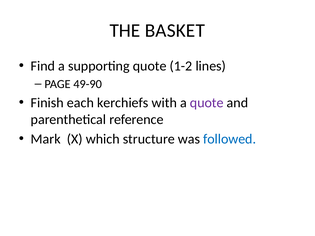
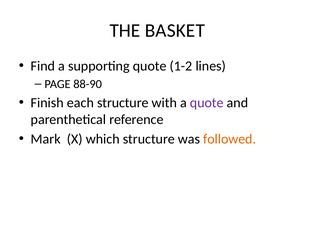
49-90: 49-90 -> 88-90
each kerchiefs: kerchiefs -> structure
followed colour: blue -> orange
